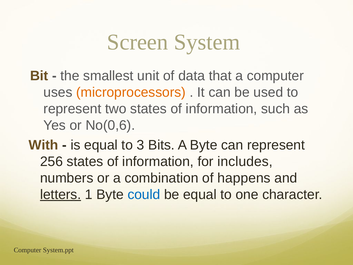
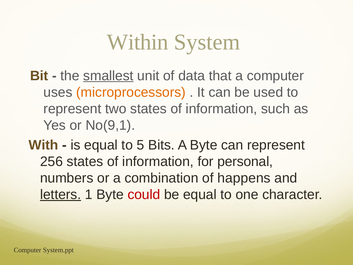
Screen: Screen -> Within
smallest underline: none -> present
No(0,6: No(0,6 -> No(9,1
3: 3 -> 5
includes: includes -> personal
could colour: blue -> red
